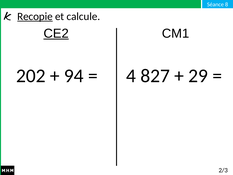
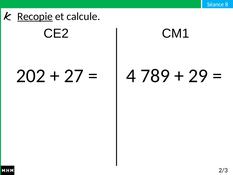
CE2 underline: present -> none
94: 94 -> 27
827: 827 -> 789
